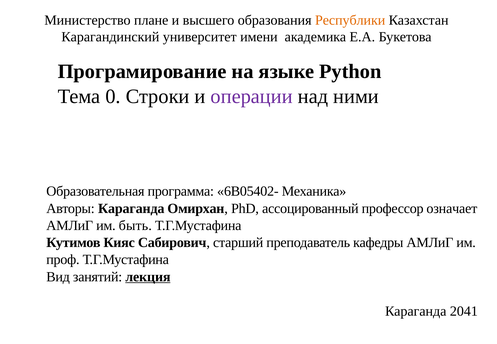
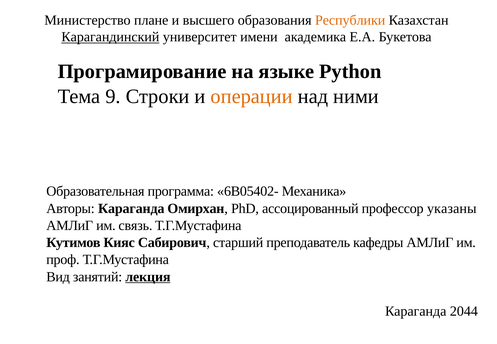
Карагандинский underline: none -> present
0: 0 -> 9
операции colour: purple -> orange
означает: означает -> указаны
быть: быть -> связь
2041: 2041 -> 2044
